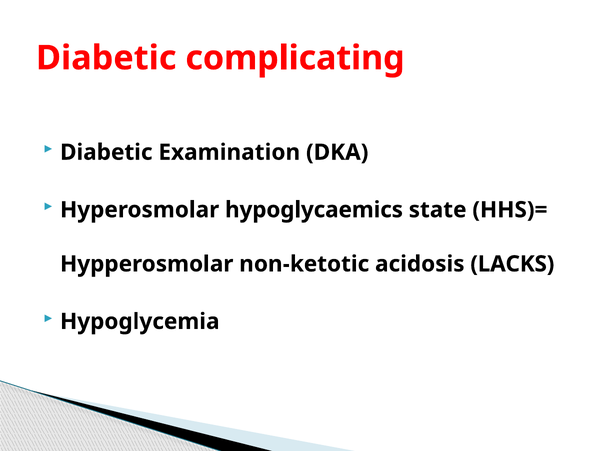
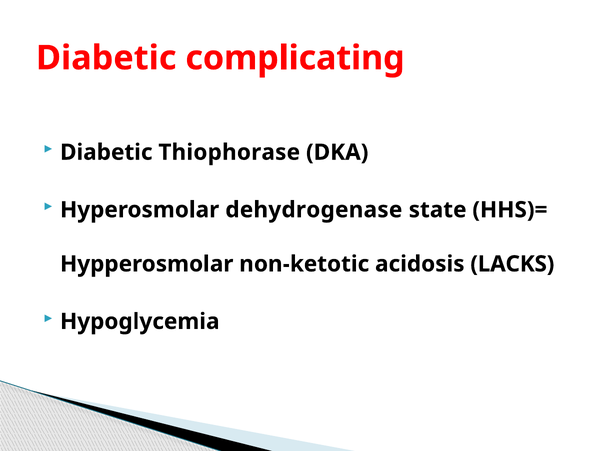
Examination: Examination -> Thiophorase
hypoglycaemics: hypoglycaemics -> dehydrogenase
